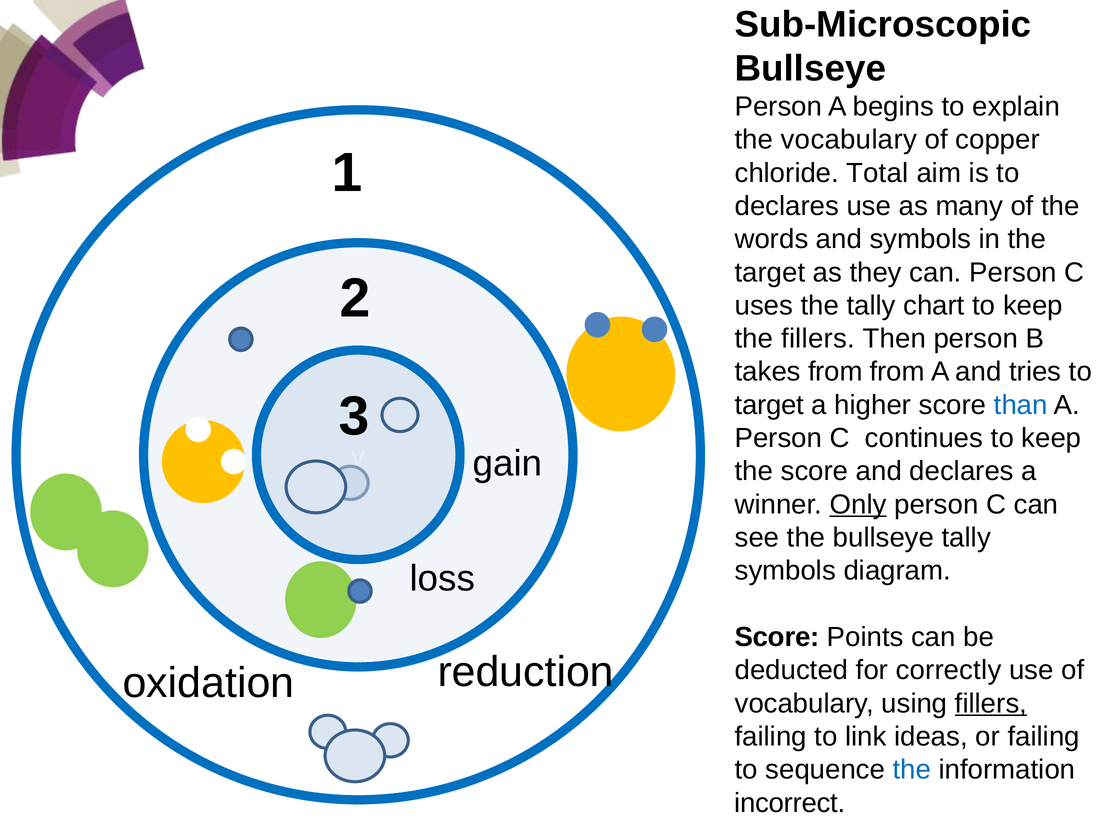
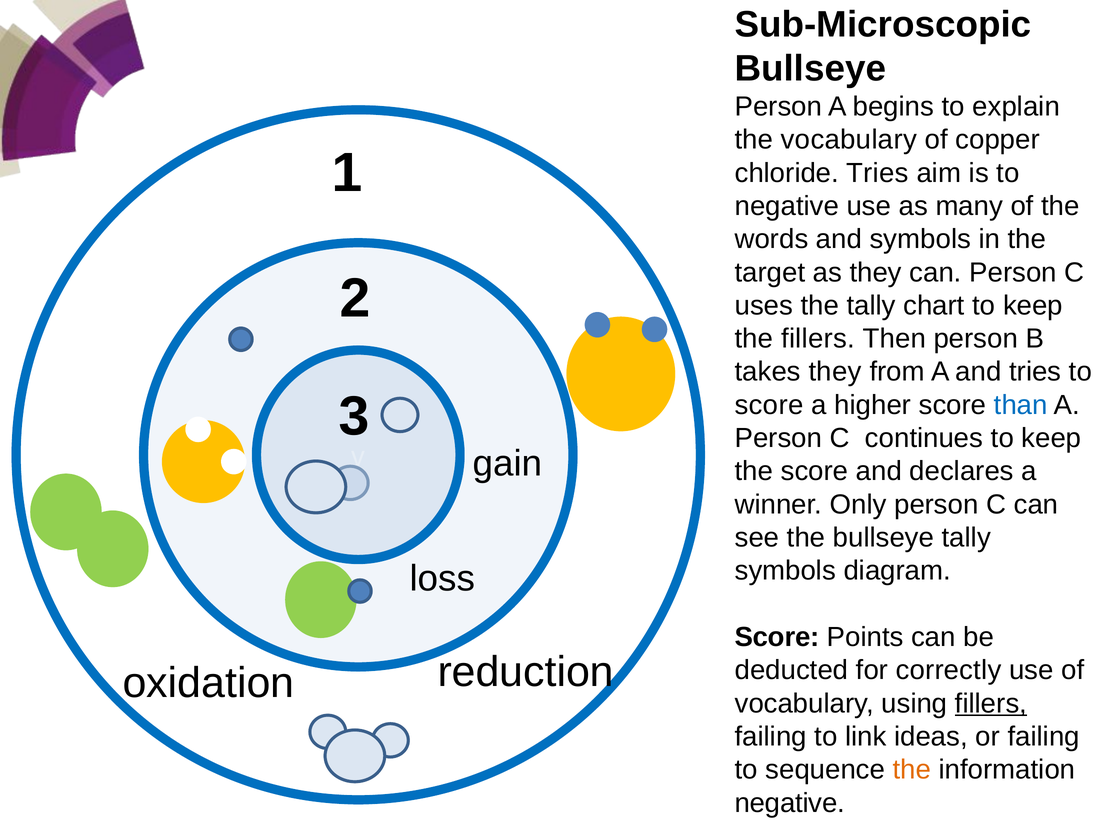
chloride Total: Total -> Tries
declares at (787, 206): declares -> negative
takes from: from -> they
target at (769, 405): target -> score
Only underline: present -> none
the at (912, 770) colour: blue -> orange
incorrect at (790, 803): incorrect -> negative
